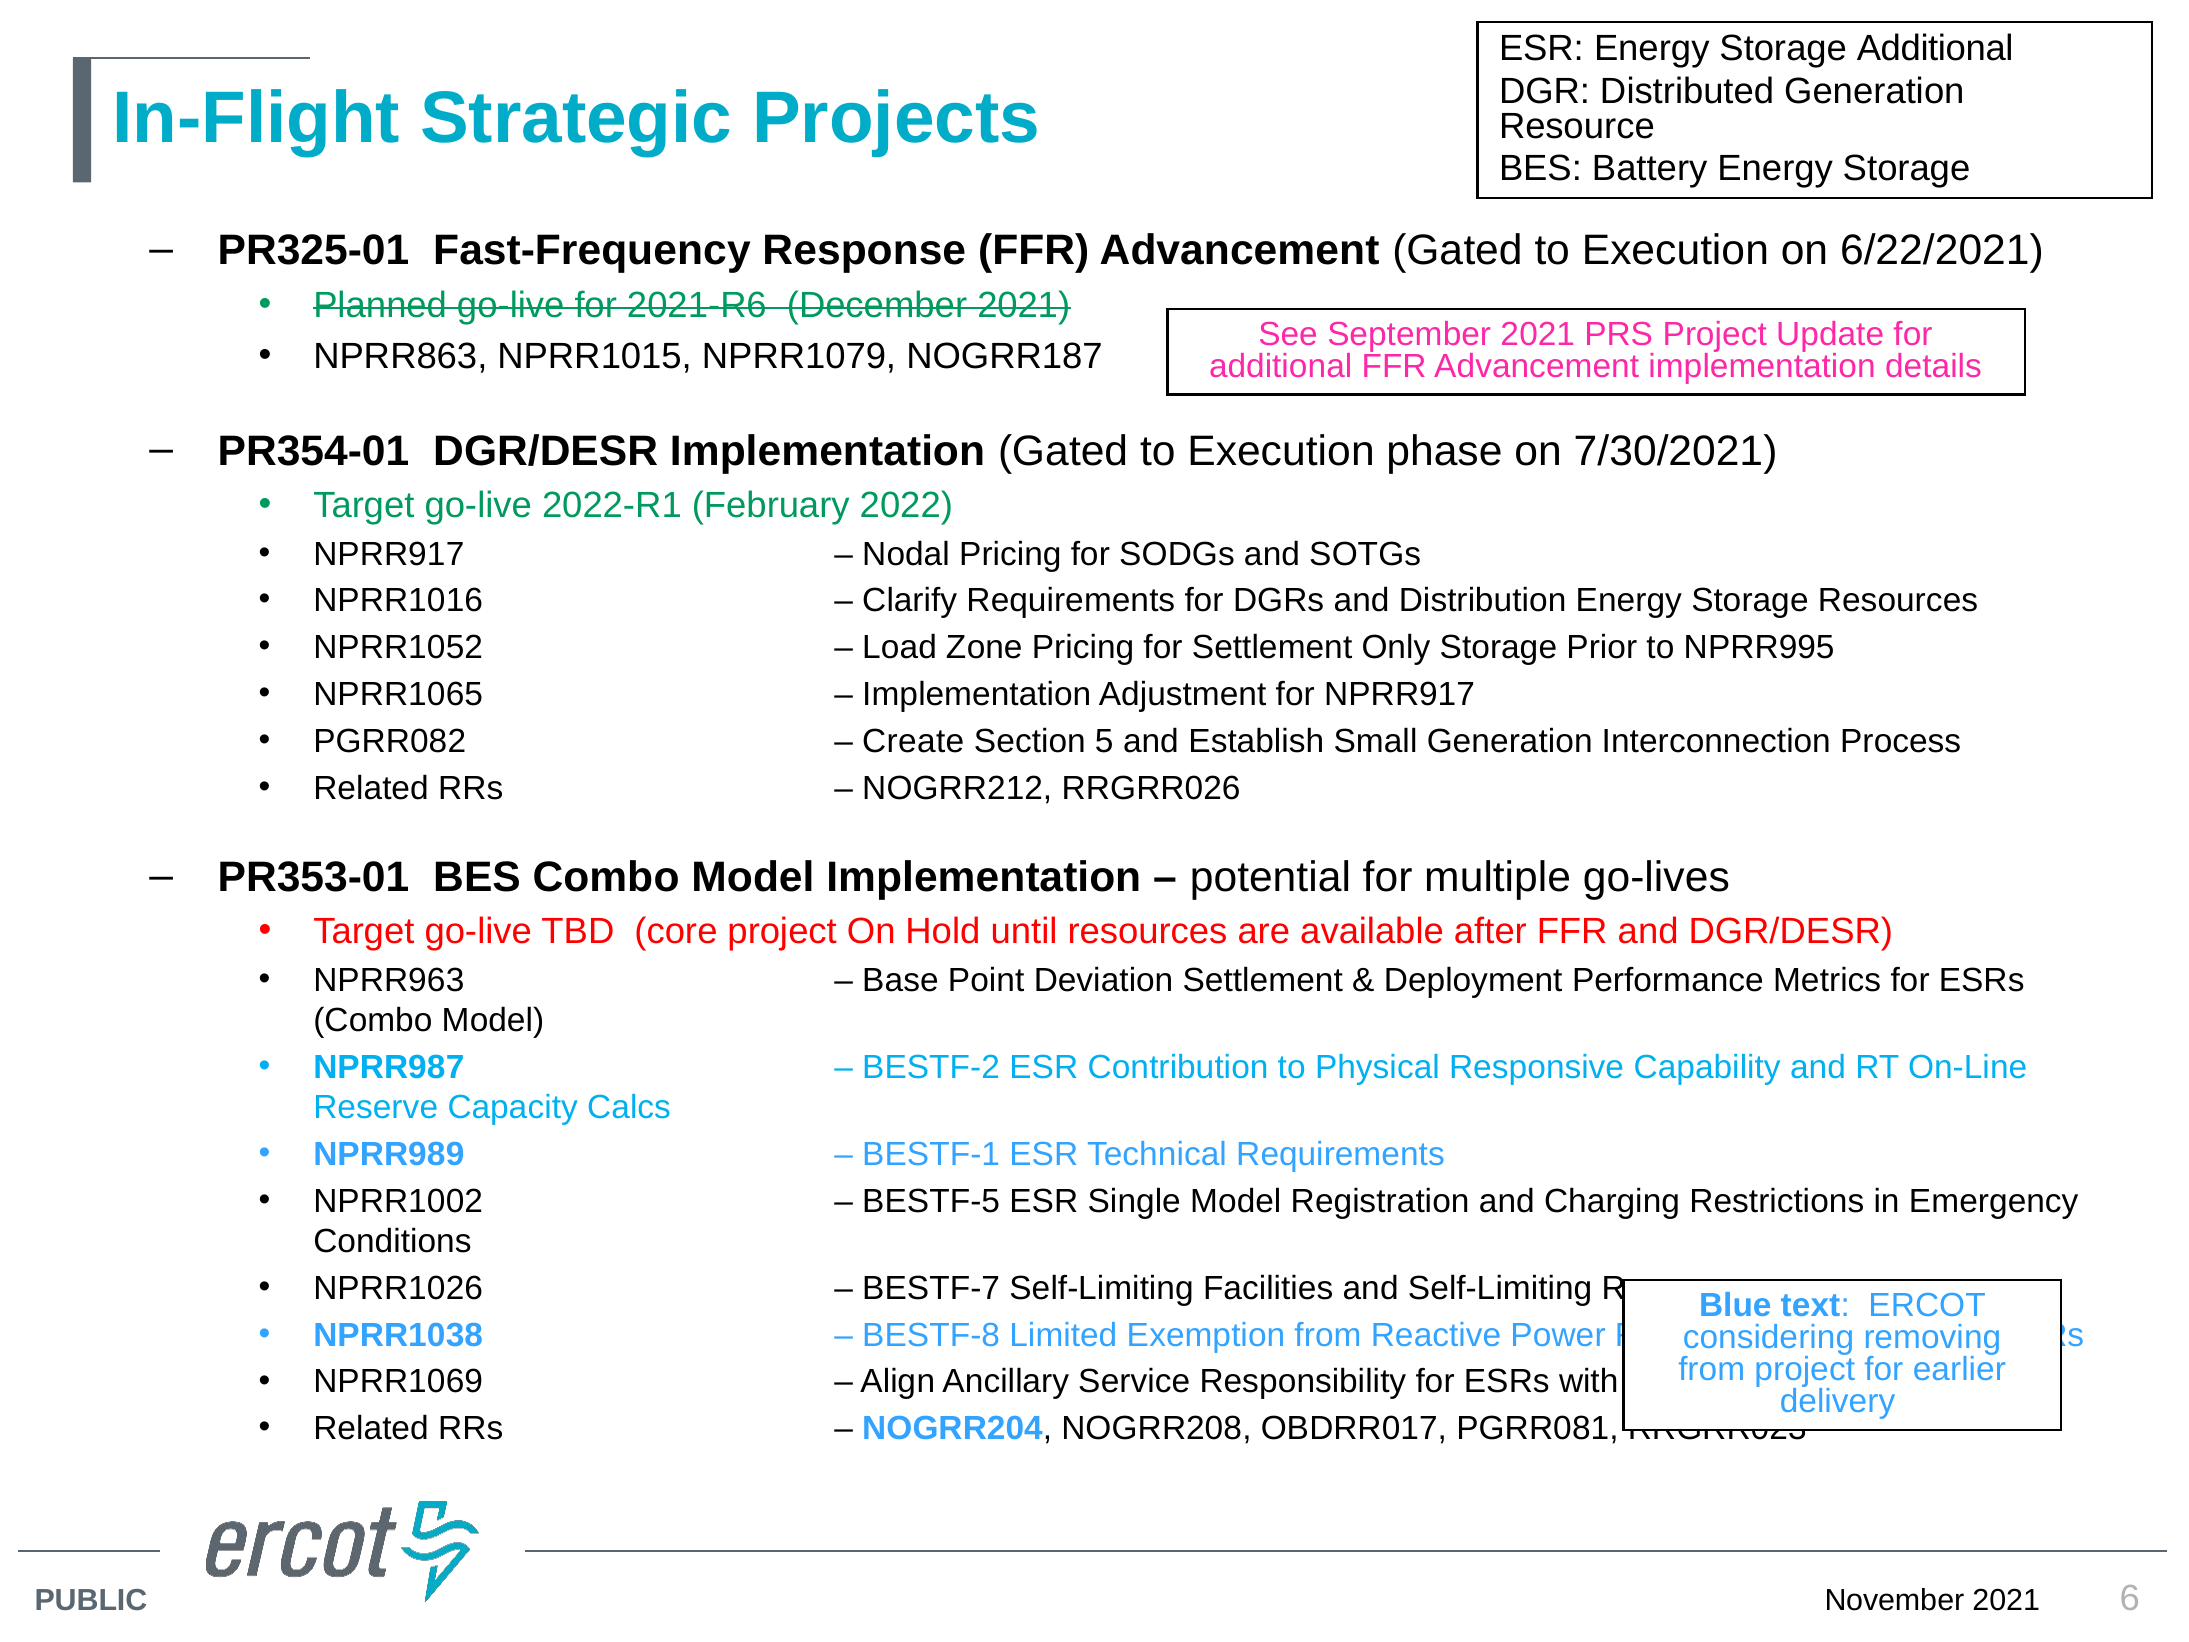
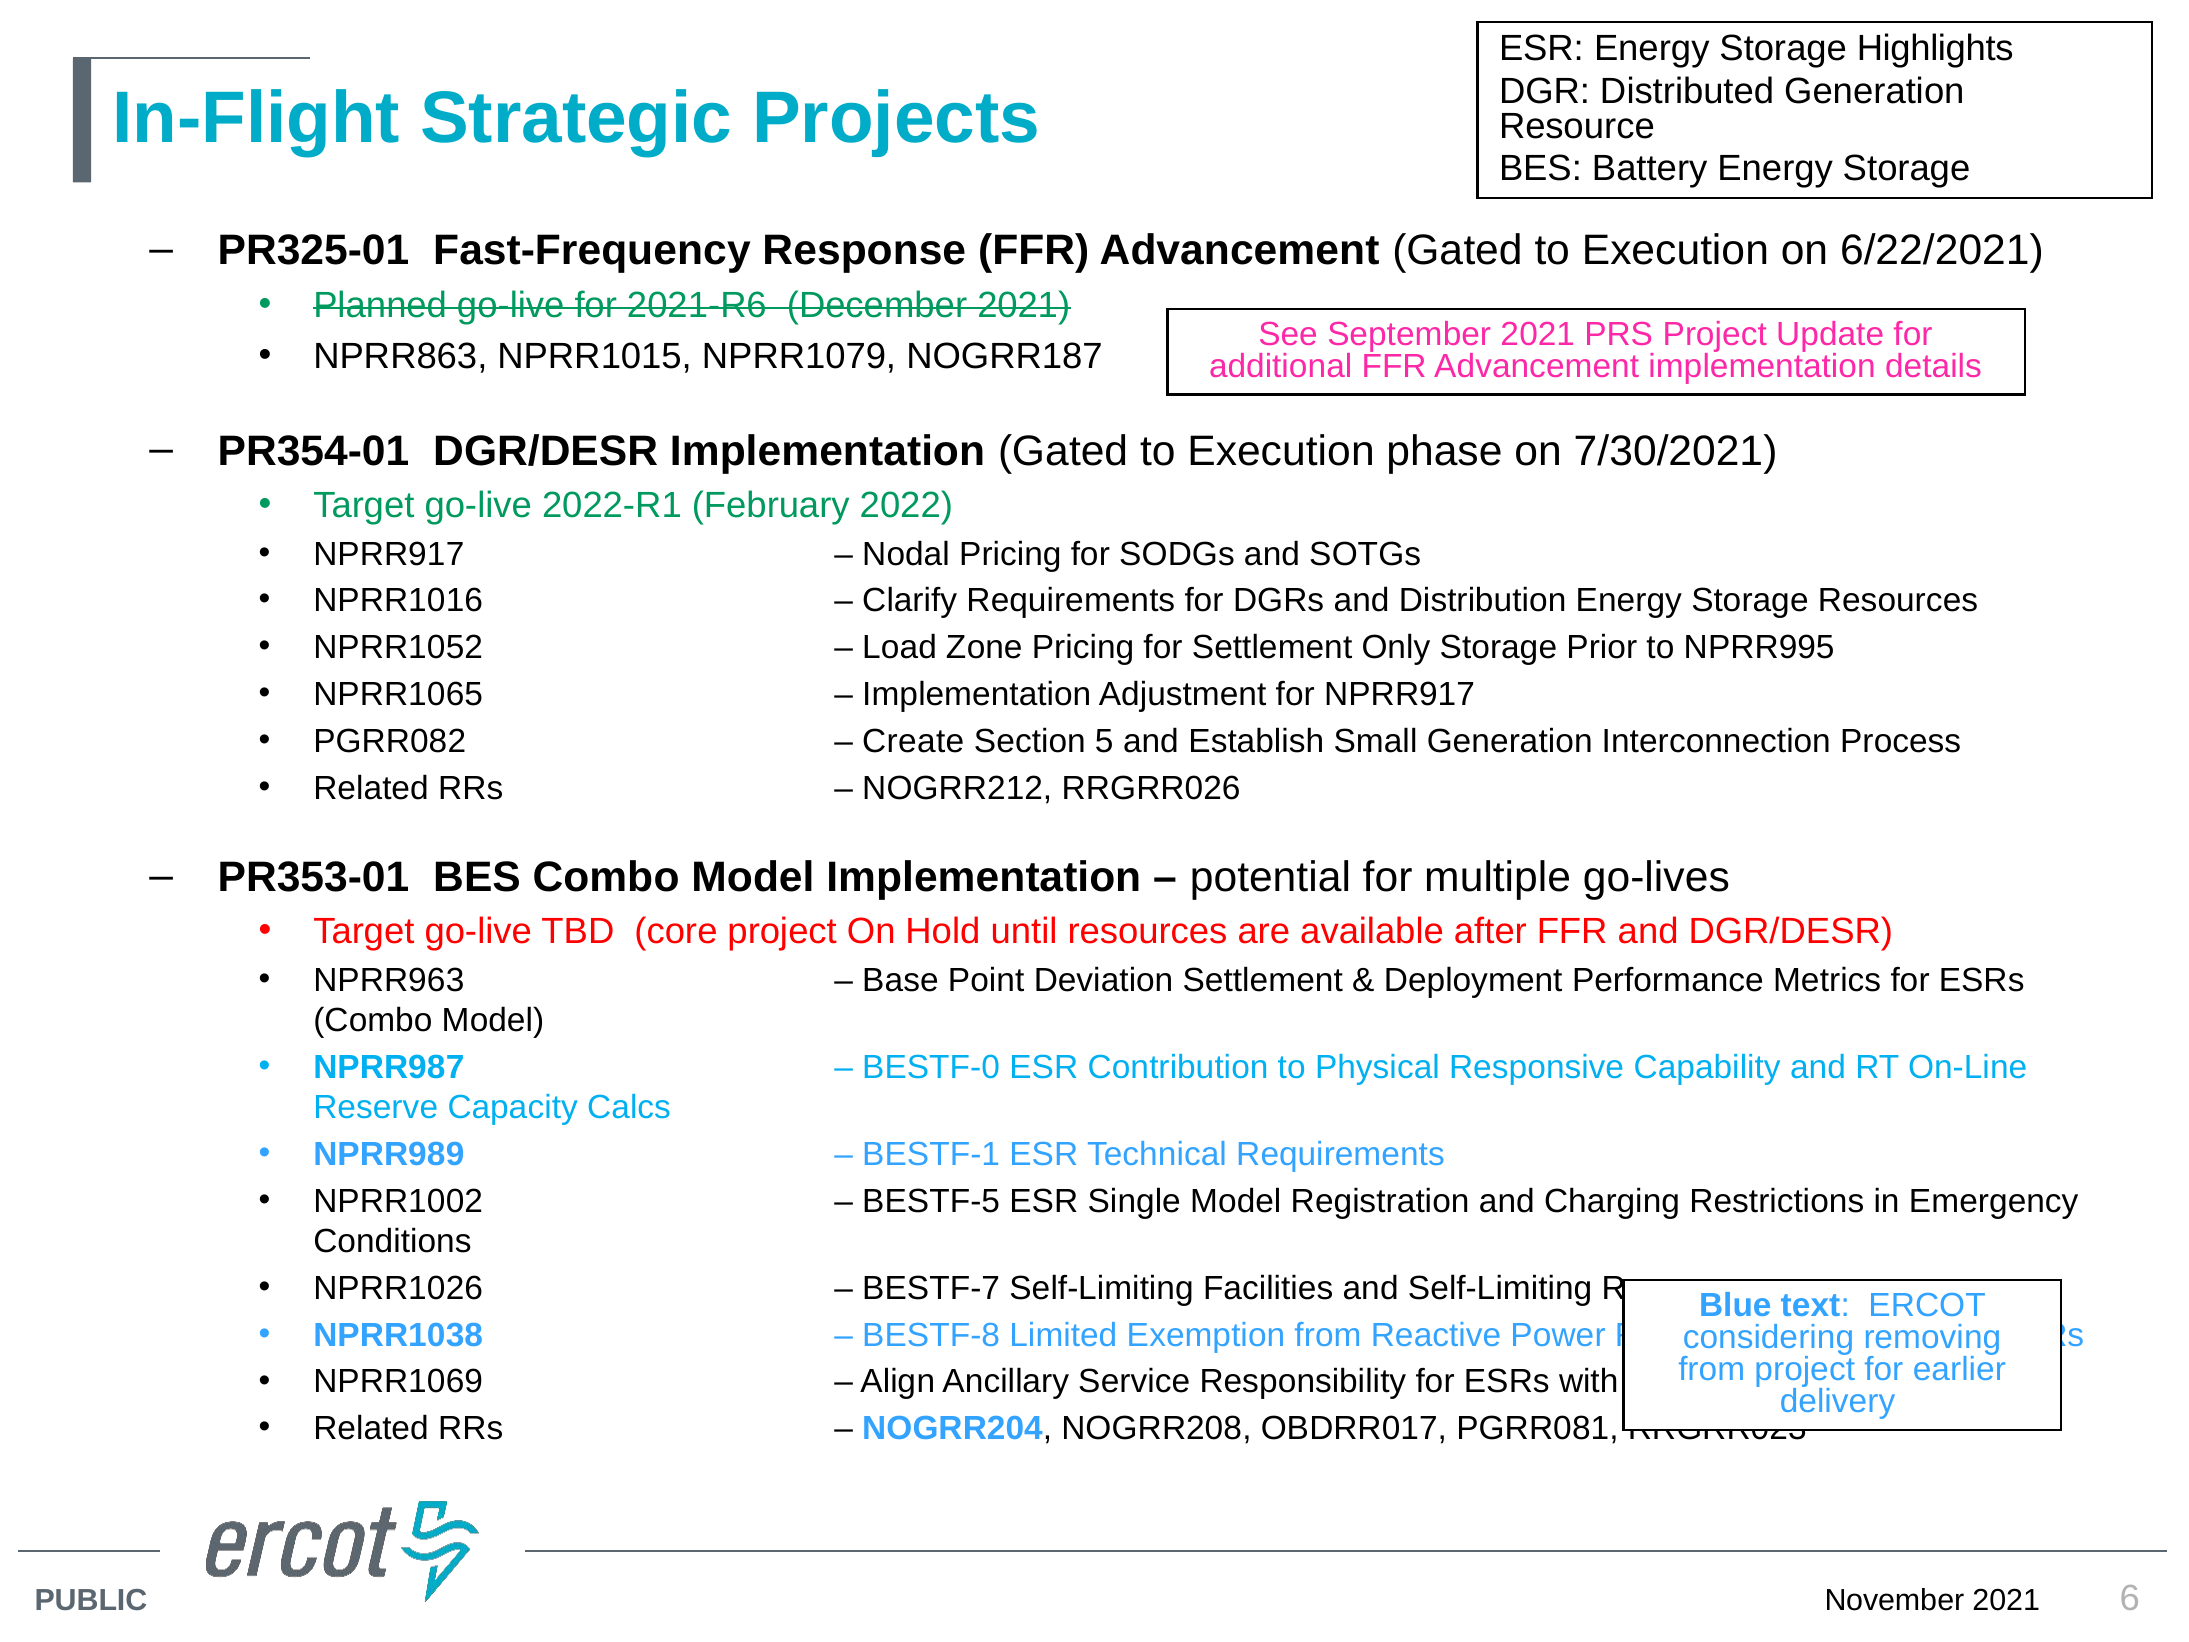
Storage Additional: Additional -> Highlights
BESTF-2: BESTF-2 -> BESTF-0
